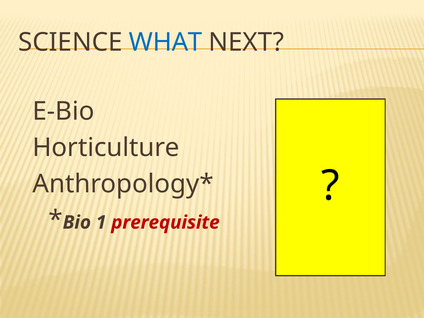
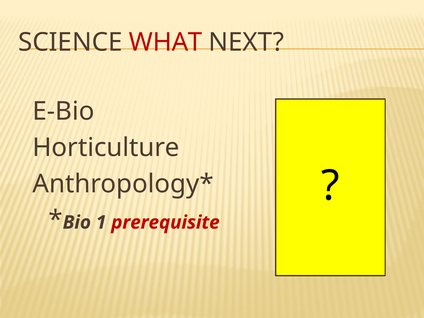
WHAT colour: blue -> red
